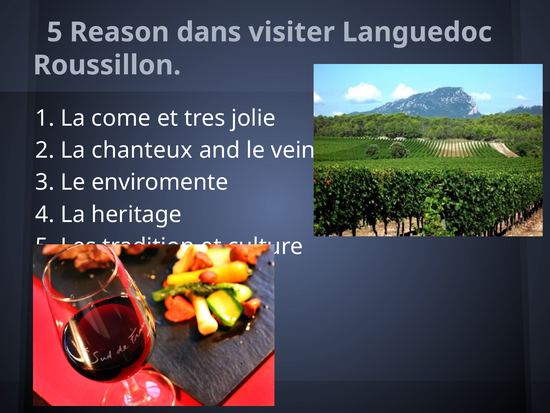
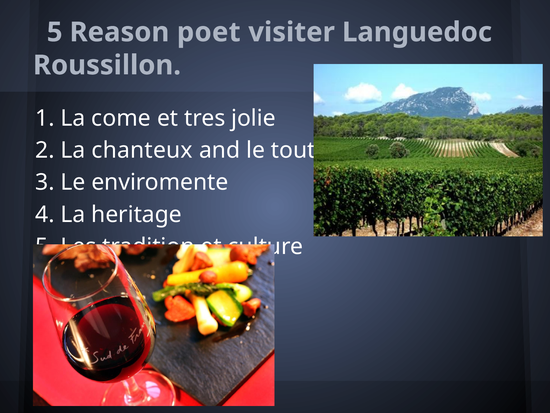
dans: dans -> poet
vein: vein -> tout
